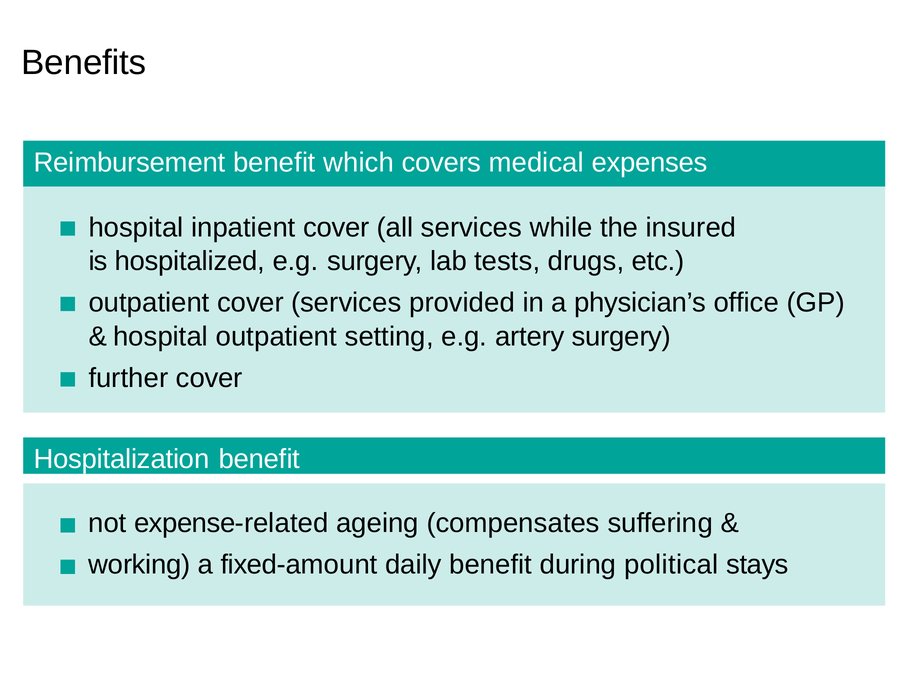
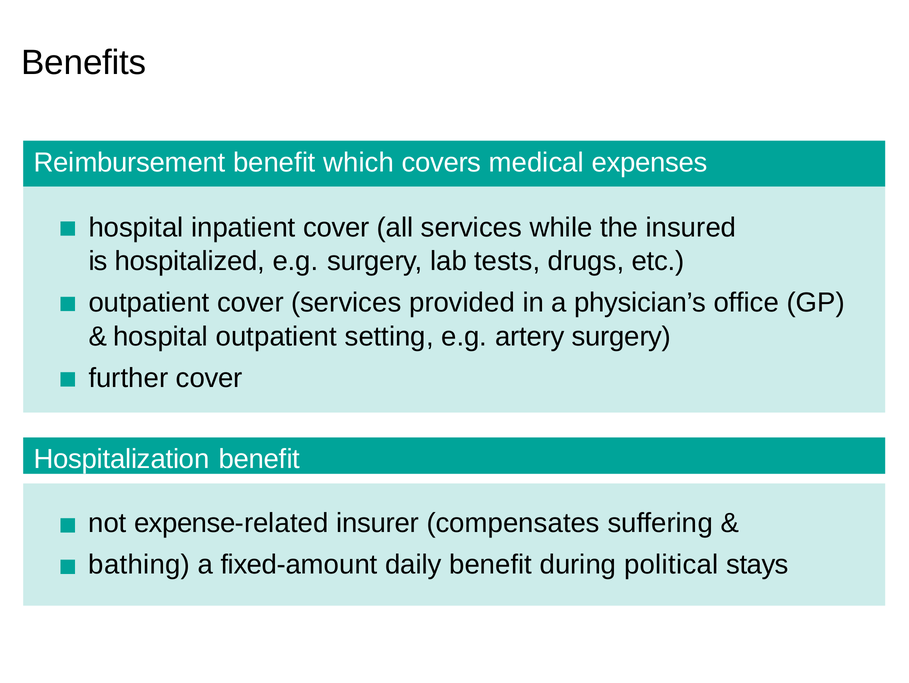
ageing: ageing -> insurer
working: working -> bathing
